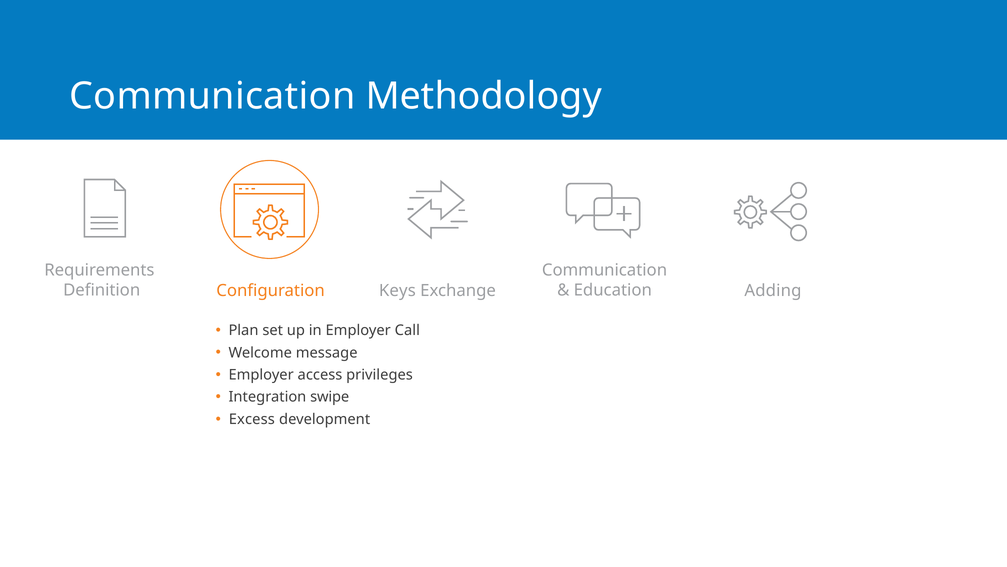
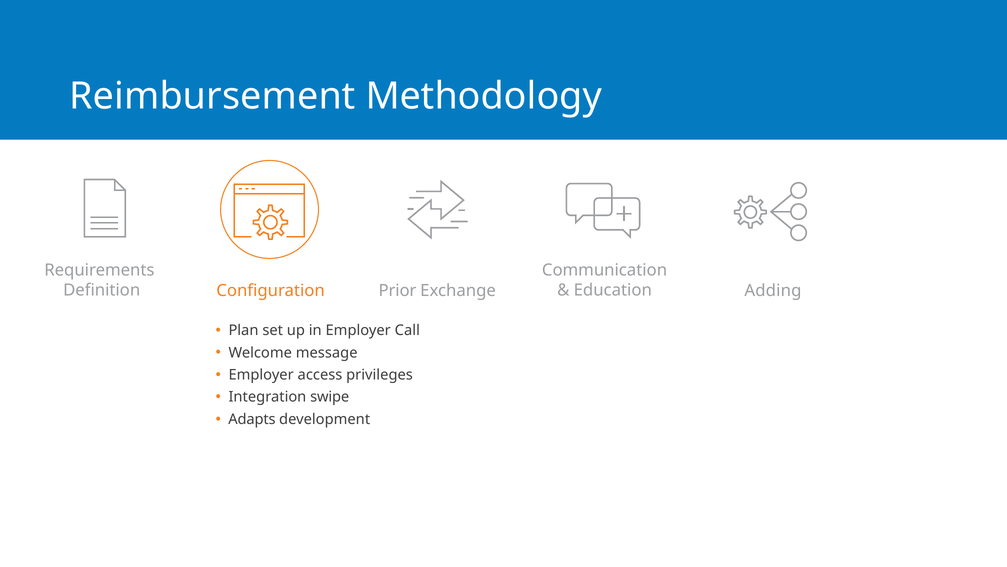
Communication at (212, 96): Communication -> Reimbursement
Keys: Keys -> Prior
Excess: Excess -> Adapts
